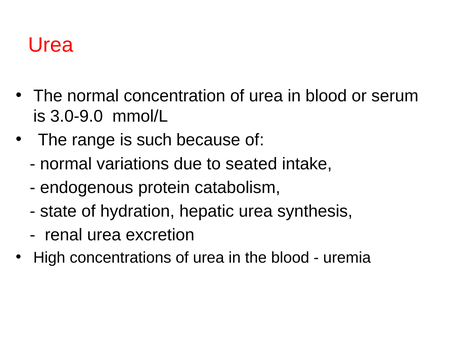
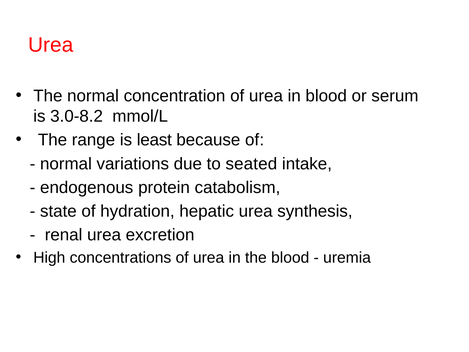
3.0-9.0: 3.0-9.0 -> 3.0-8.2
such: such -> least
